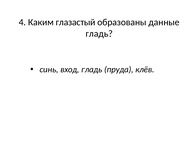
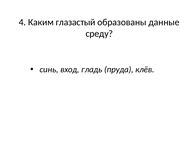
гладь at (99, 33): гладь -> среду
